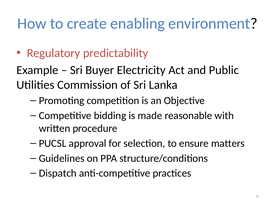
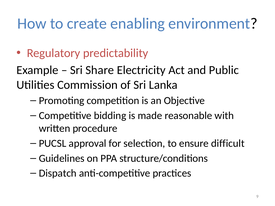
Buyer: Buyer -> Share
matters: matters -> difficult
